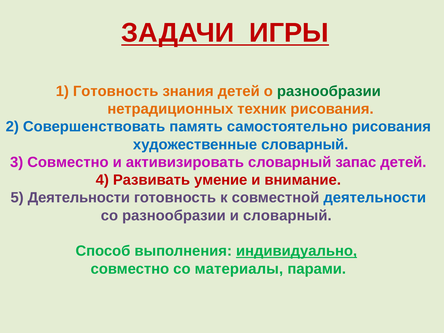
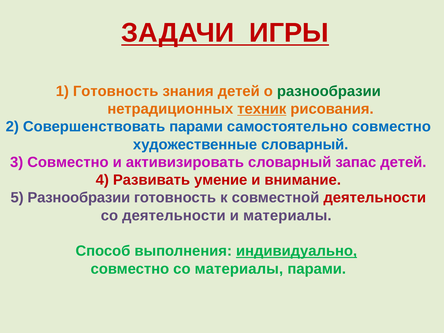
техник underline: none -> present
Совершенствовать память: память -> парами
самостоятельно рисования: рисования -> совместно
5 Деятельности: Деятельности -> Разнообразии
деятельности at (375, 198) colour: blue -> red
со разнообразии: разнообразии -> деятельности
и словарный: словарный -> материалы
